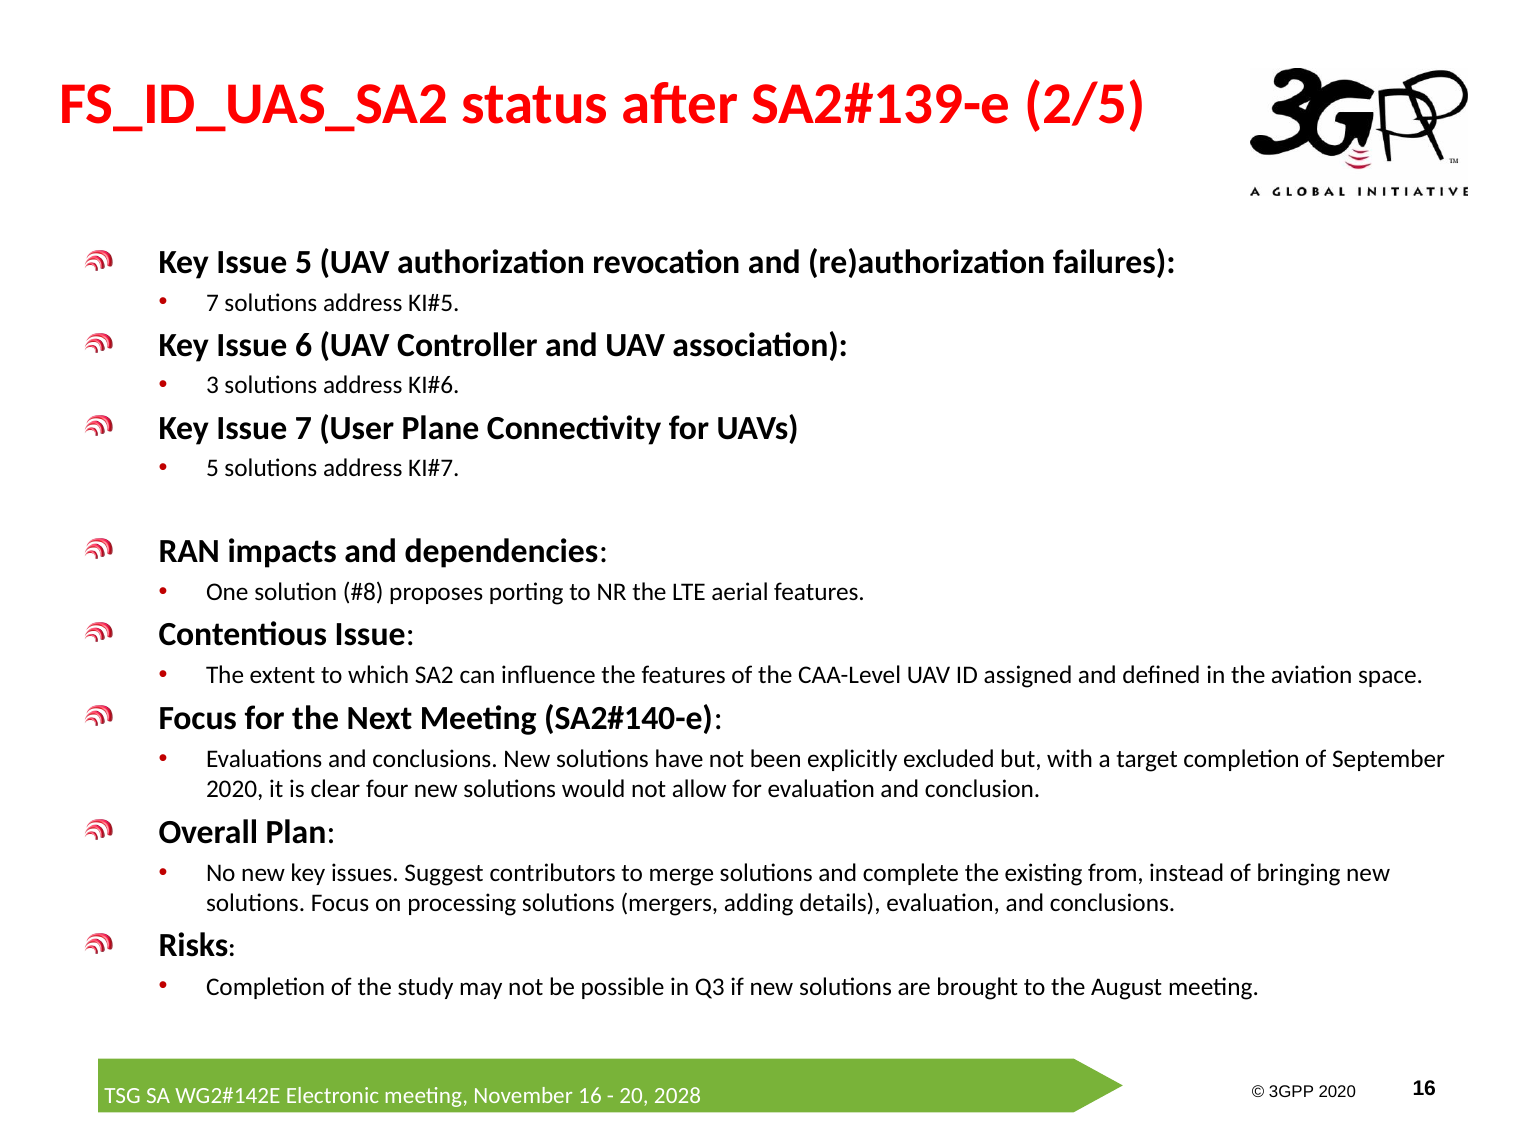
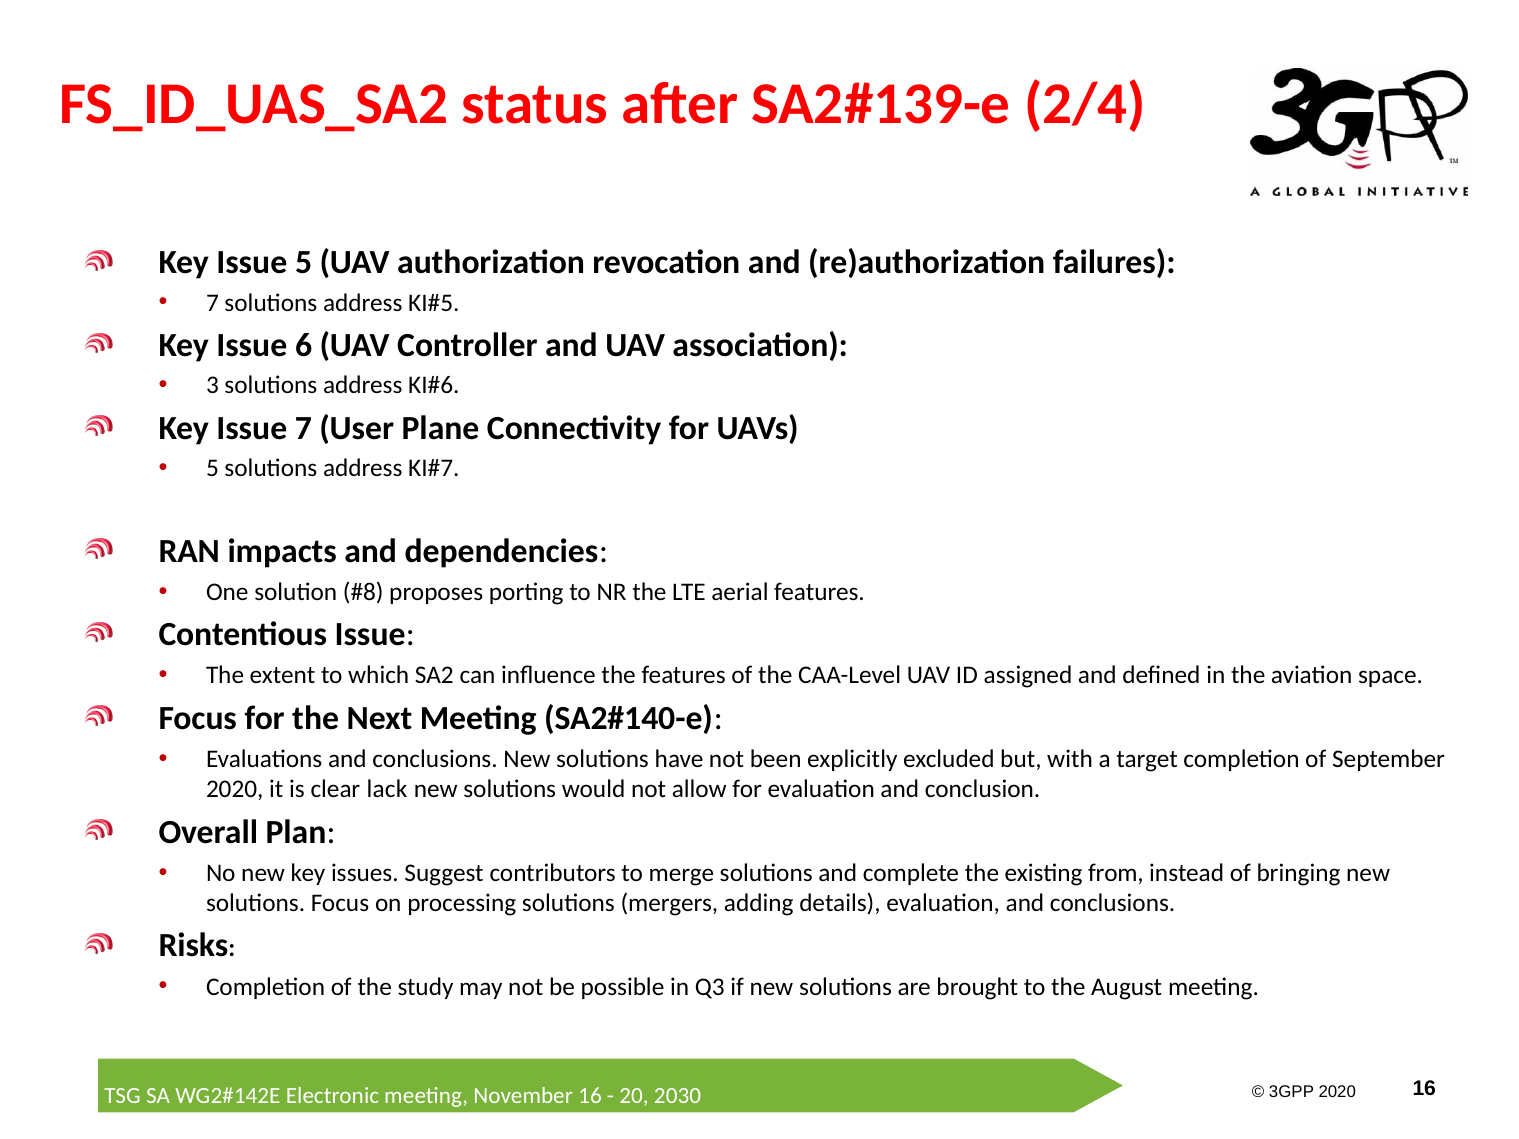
2/5: 2/5 -> 2/4
four: four -> lack
2028: 2028 -> 2030
